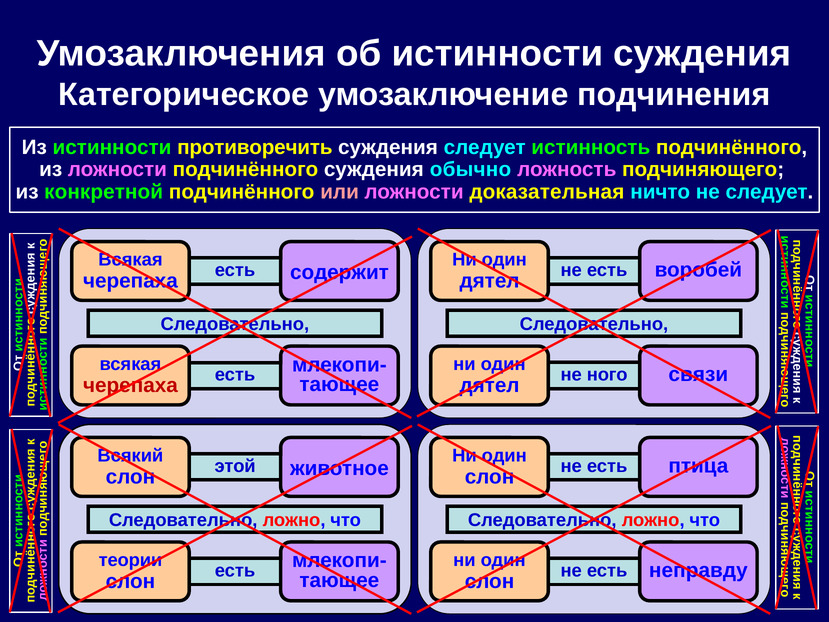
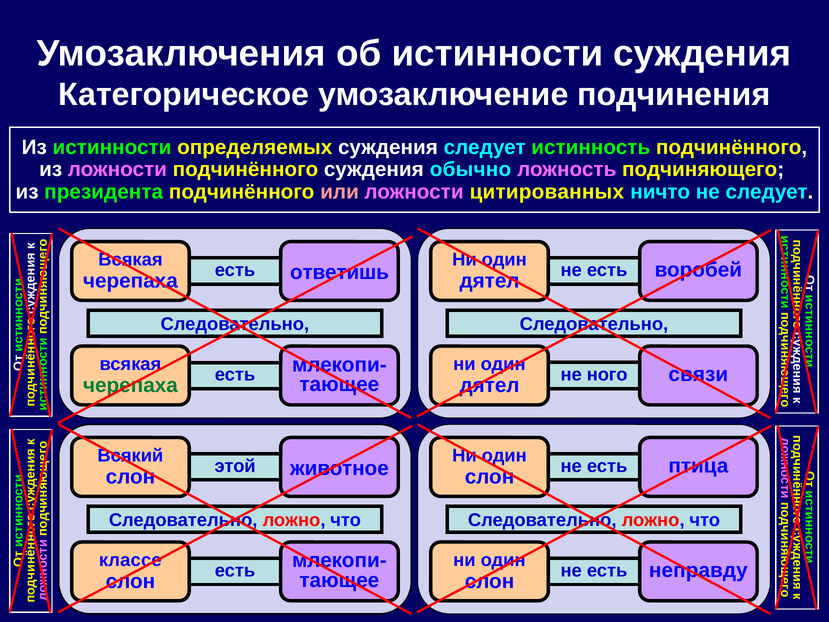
противоречить: противоречить -> определяемых
конкретной: конкретной -> президента
доказательная: доказательная -> цитированных
содержит: содержит -> ответишь
черепаха at (130, 385) colour: red -> green
теории: теории -> классе
